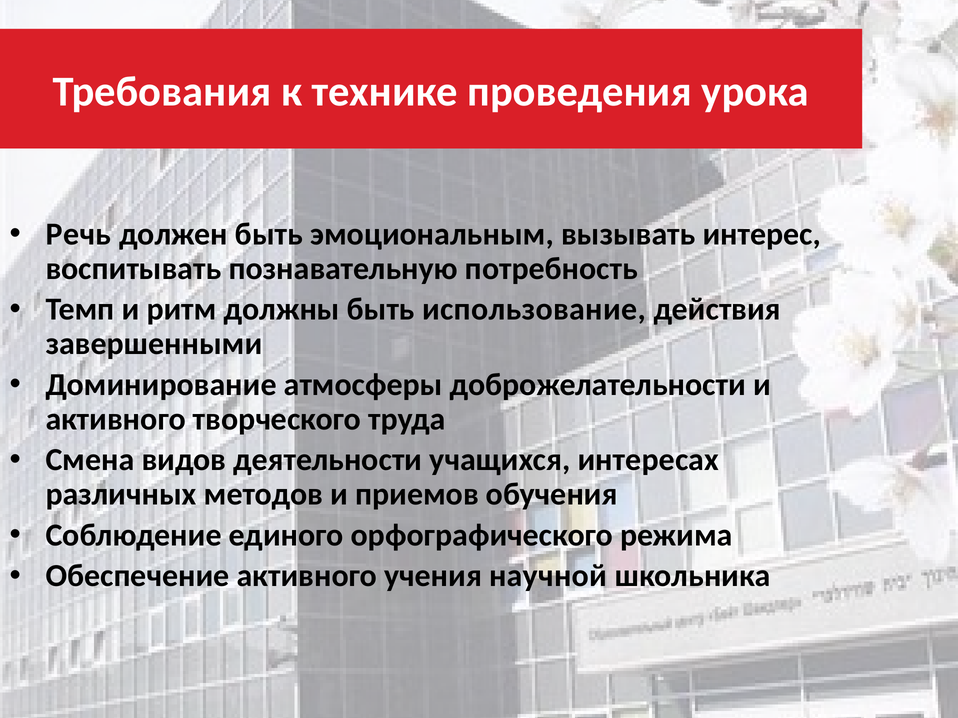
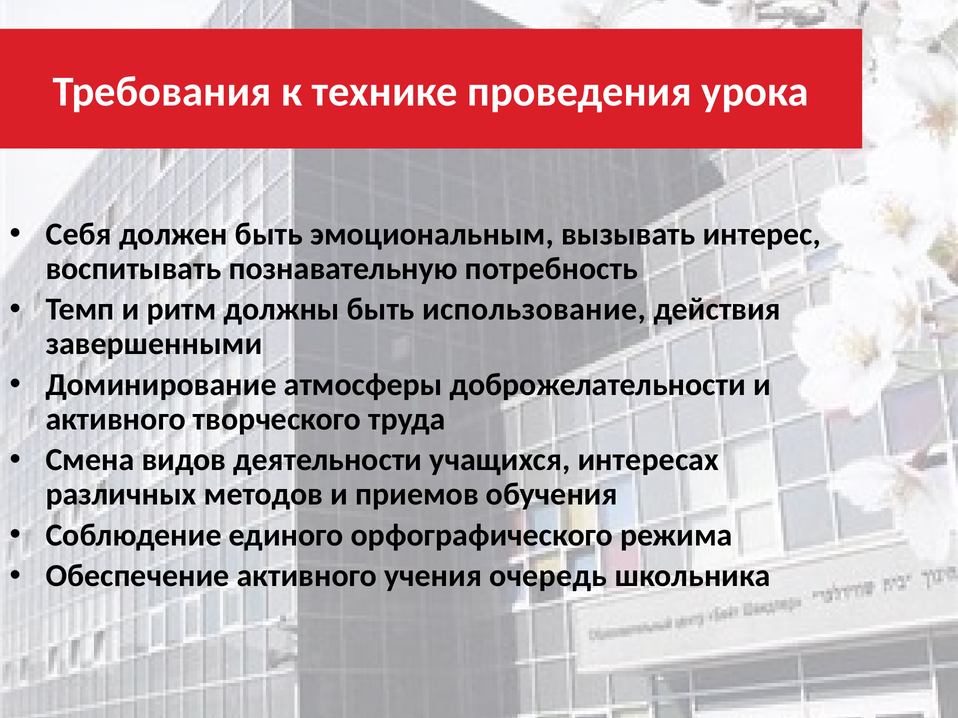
Речь: Речь -> Себя
научной: научной -> очередь
